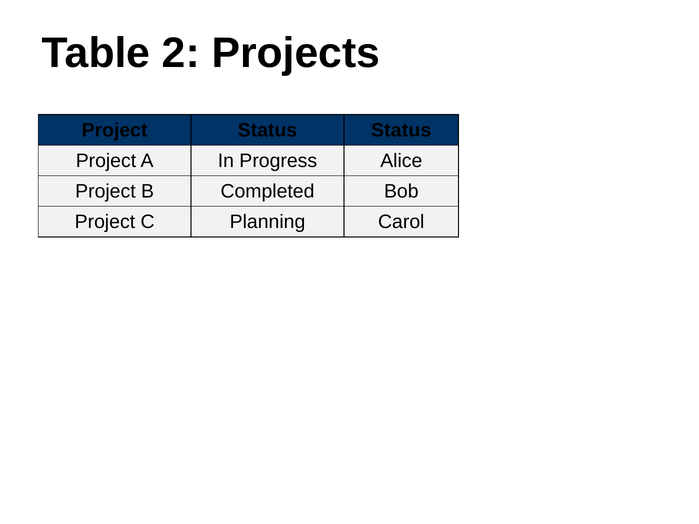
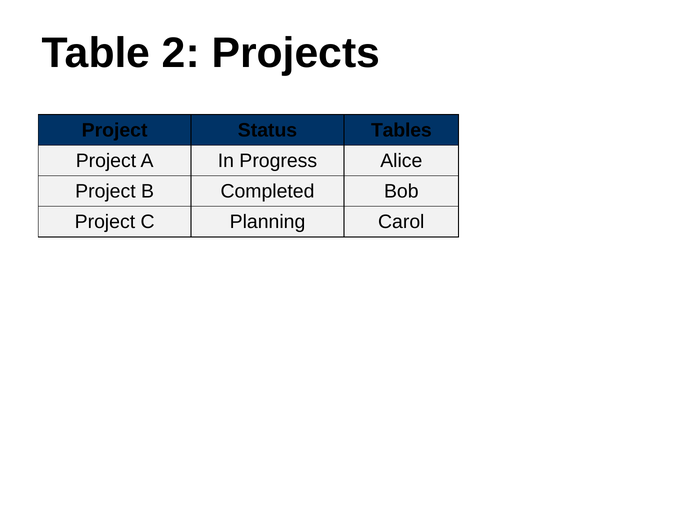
Status Status: Status -> Tables
